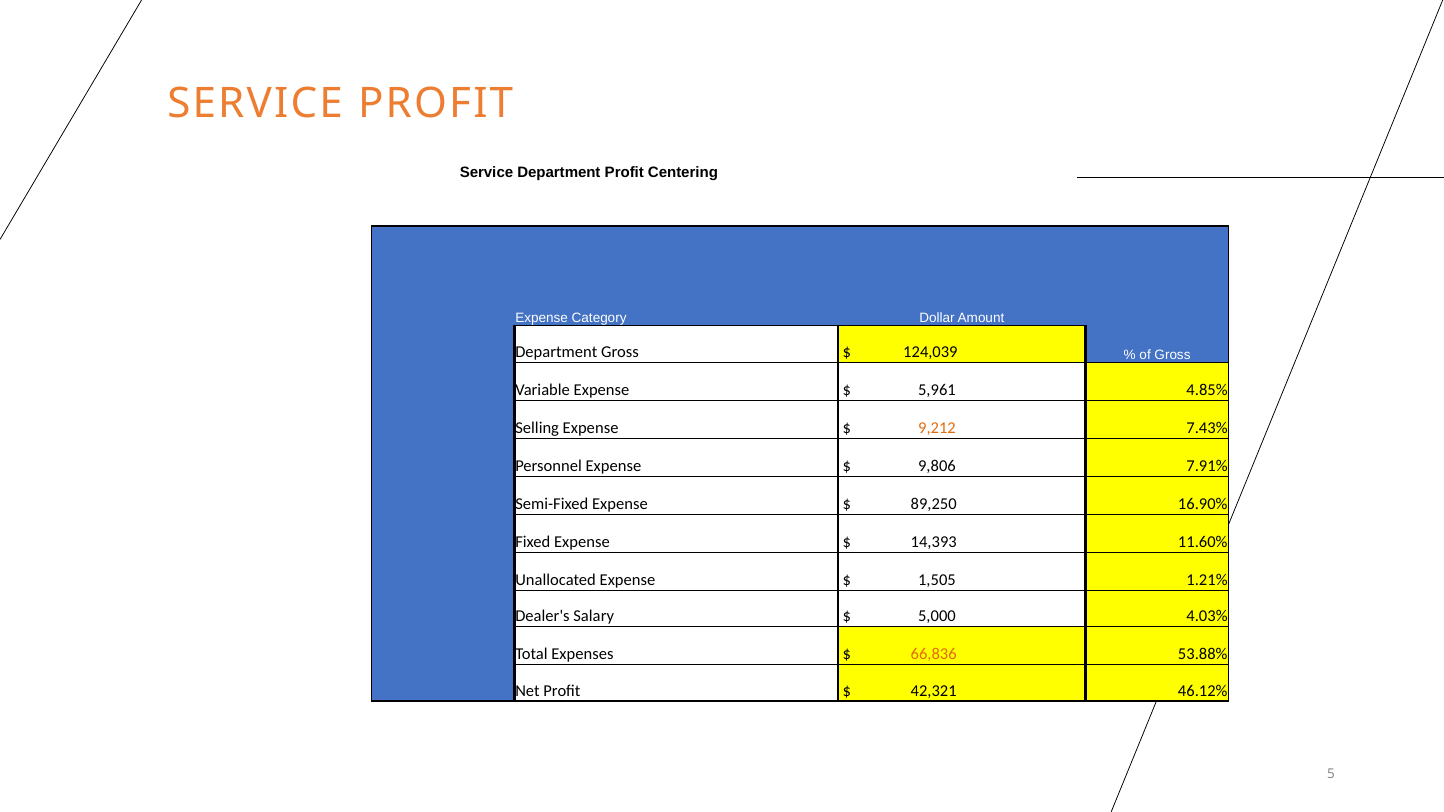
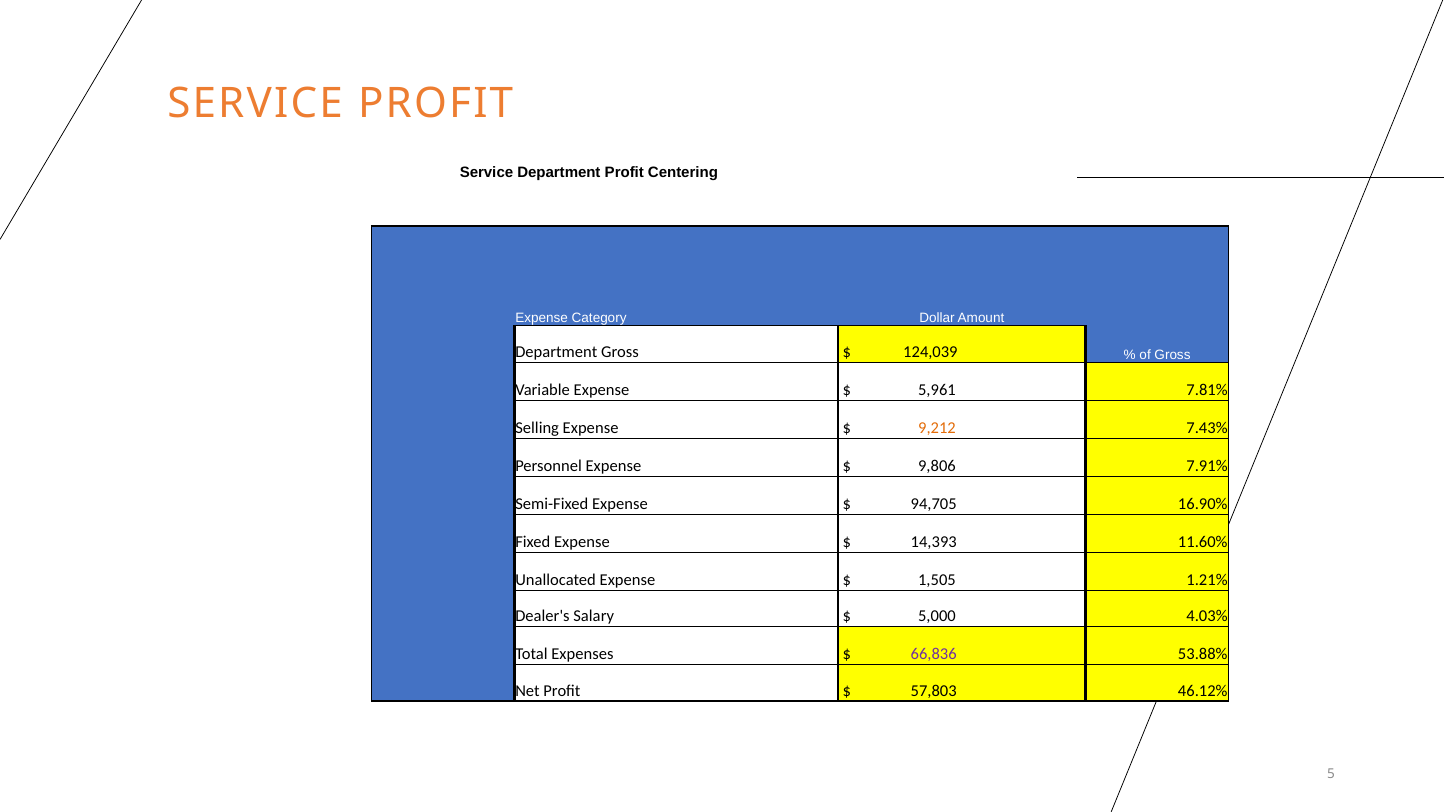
4.85%: 4.85% -> 7.81%
89,250: 89,250 -> 94,705
66,836 colour: orange -> purple
42,321: 42,321 -> 57,803
